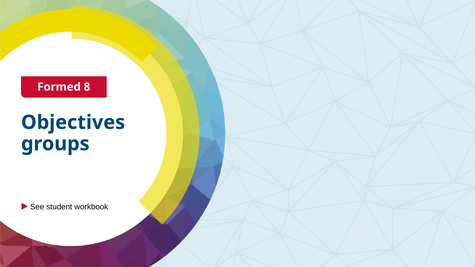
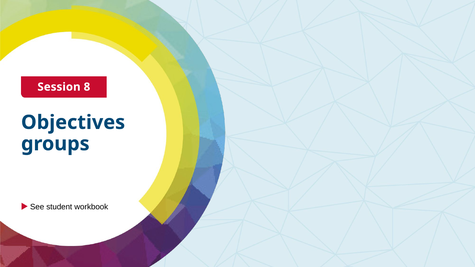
Formed: Formed -> Session
